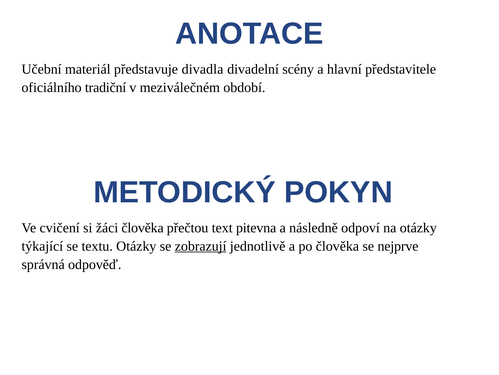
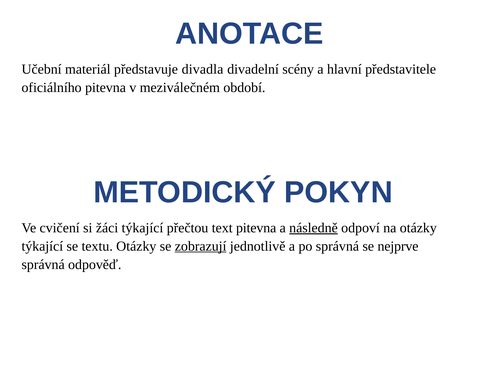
oficiálního tradiční: tradiční -> pitevna
žáci člověka: člověka -> týkající
následně underline: none -> present
po člověka: člověka -> správná
